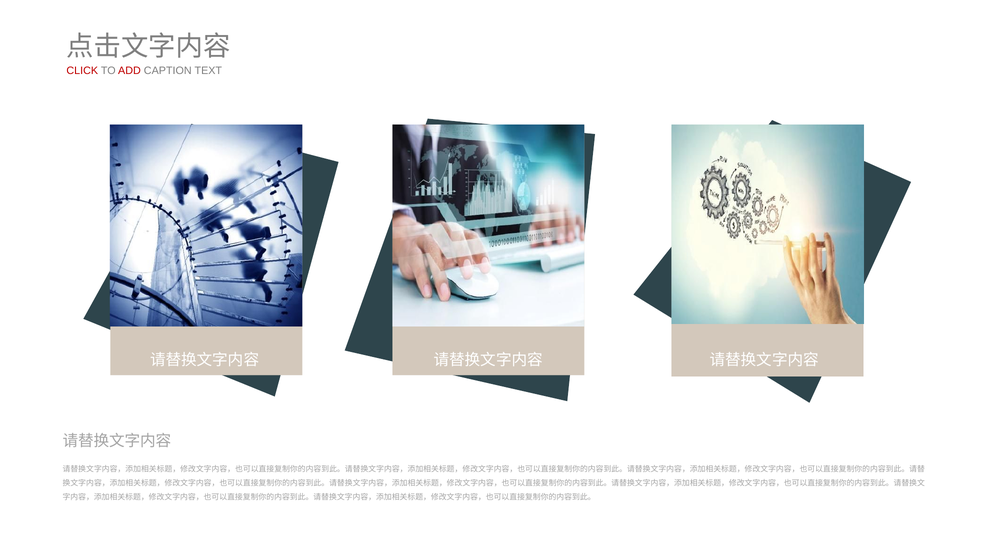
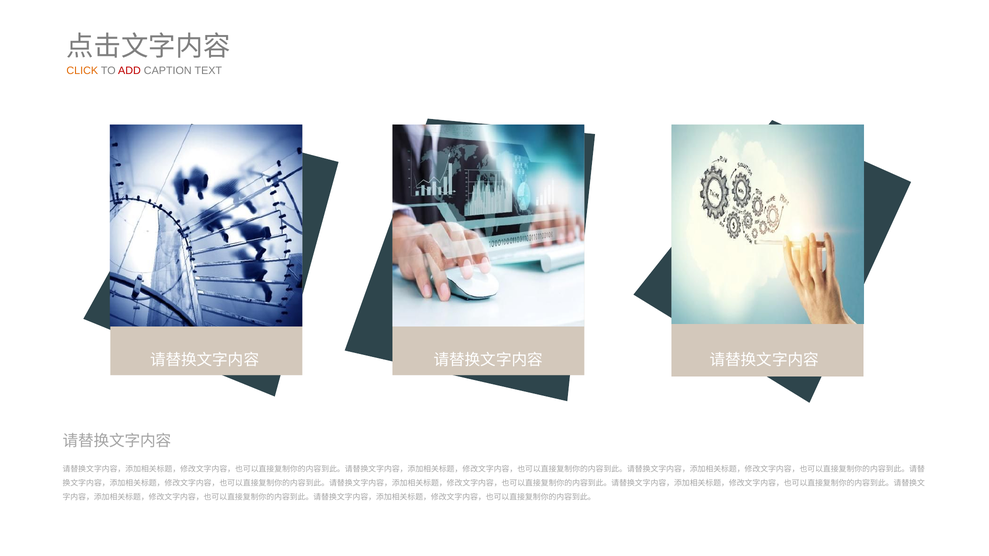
CLICK colour: red -> orange
